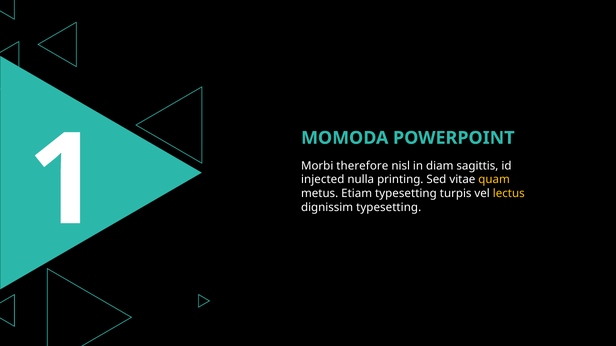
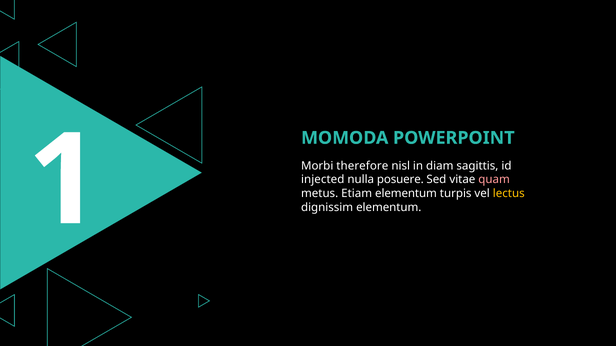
printing: printing -> posuere
quam colour: yellow -> pink
Etiam typesetting: typesetting -> elementum
dignissim typesetting: typesetting -> elementum
